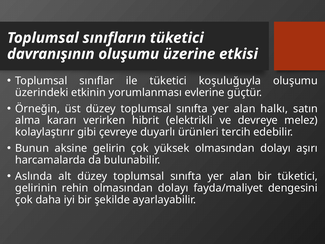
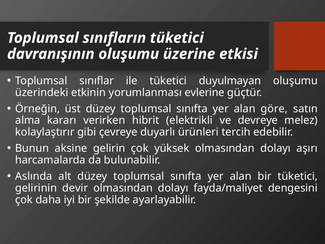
koşuluğuyla: koşuluğuyla -> duyulmayan
halkı: halkı -> göre
rehin: rehin -> devir
